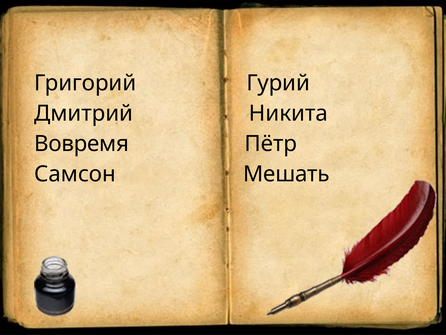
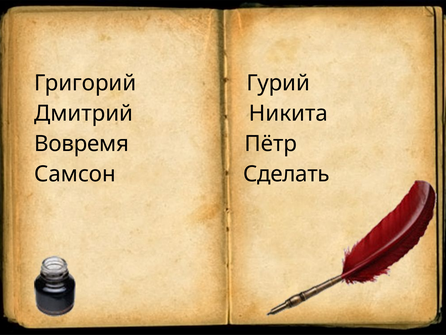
Мешать: Мешать -> Сделать
